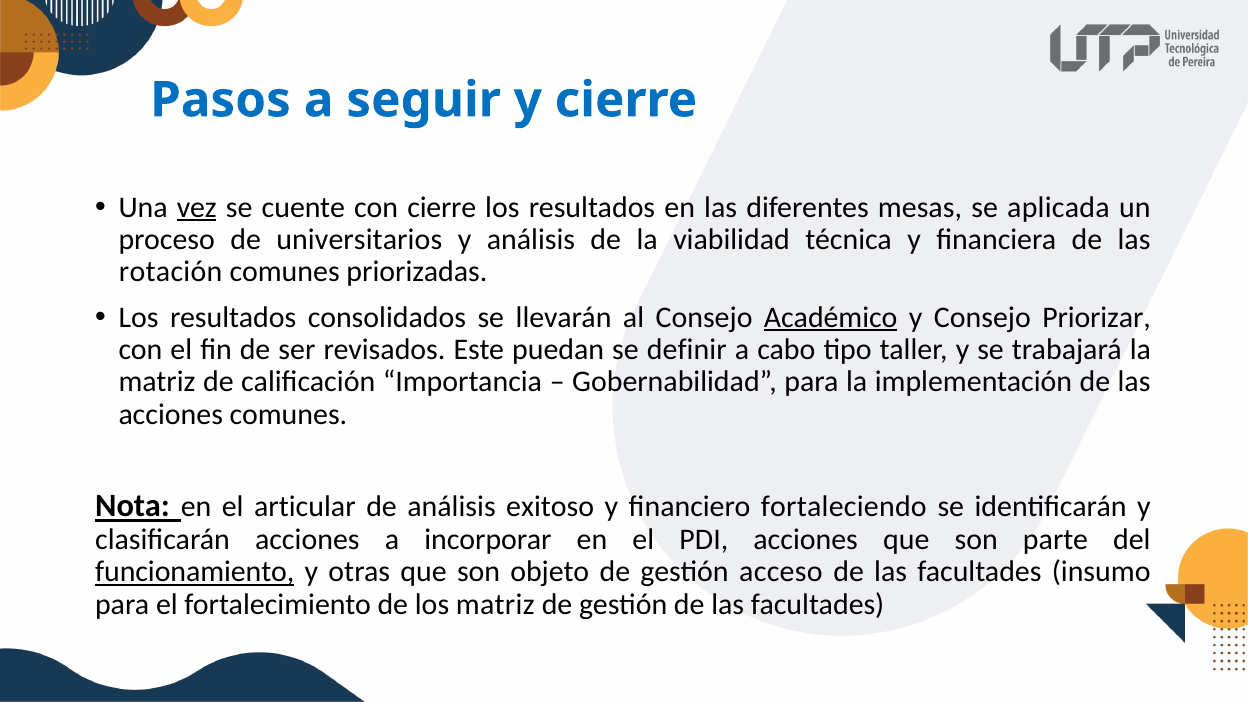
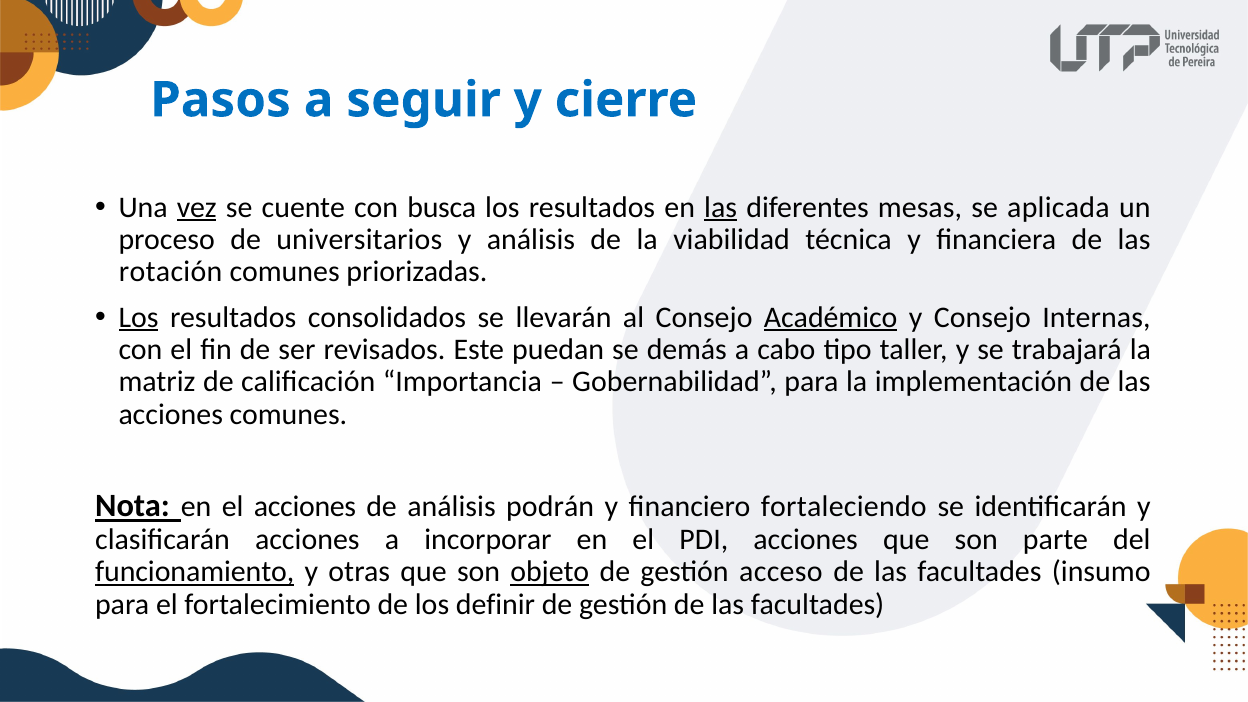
con cierre: cierre -> busca
las at (721, 208) underline: none -> present
Los at (139, 317) underline: none -> present
Priorizar: Priorizar -> Internas
definir: definir -> demás
el articular: articular -> acciones
exitoso: exitoso -> podrán
objeto underline: none -> present
los matriz: matriz -> definir
